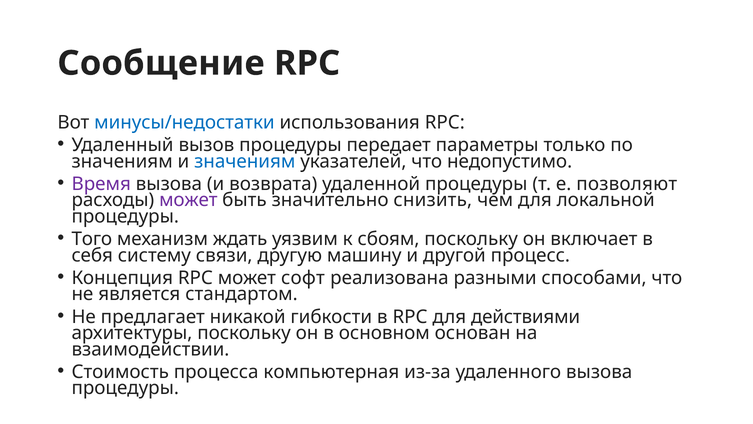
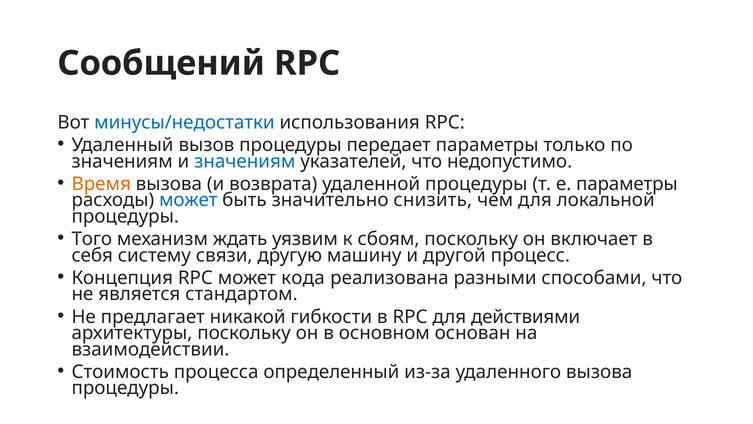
Сообщение: Сообщение -> Сообщений
Время colour: purple -> orange
е позволяют: позволяют -> параметры
может at (188, 200) colour: purple -> blue
софт: софт -> кода
компьютерная: компьютерная -> определенный
